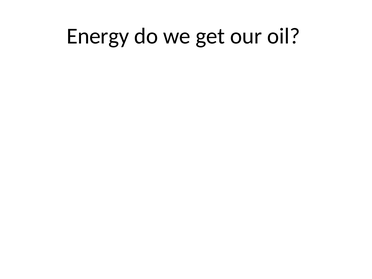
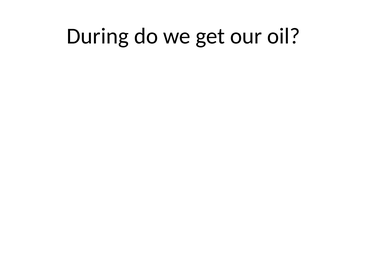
Energy: Energy -> During
